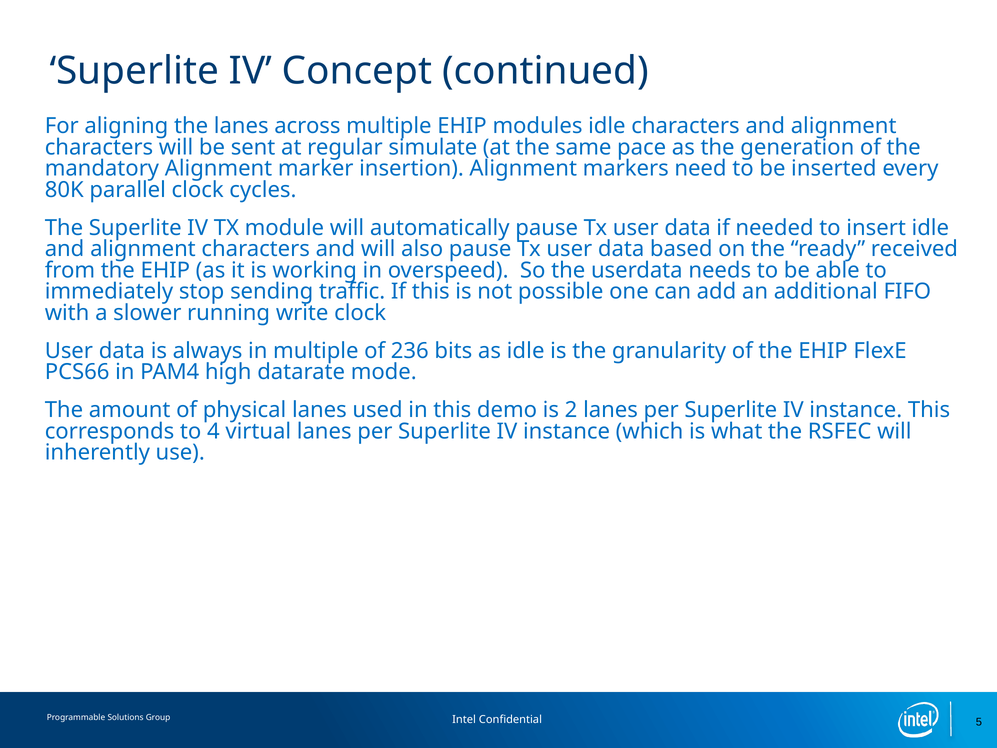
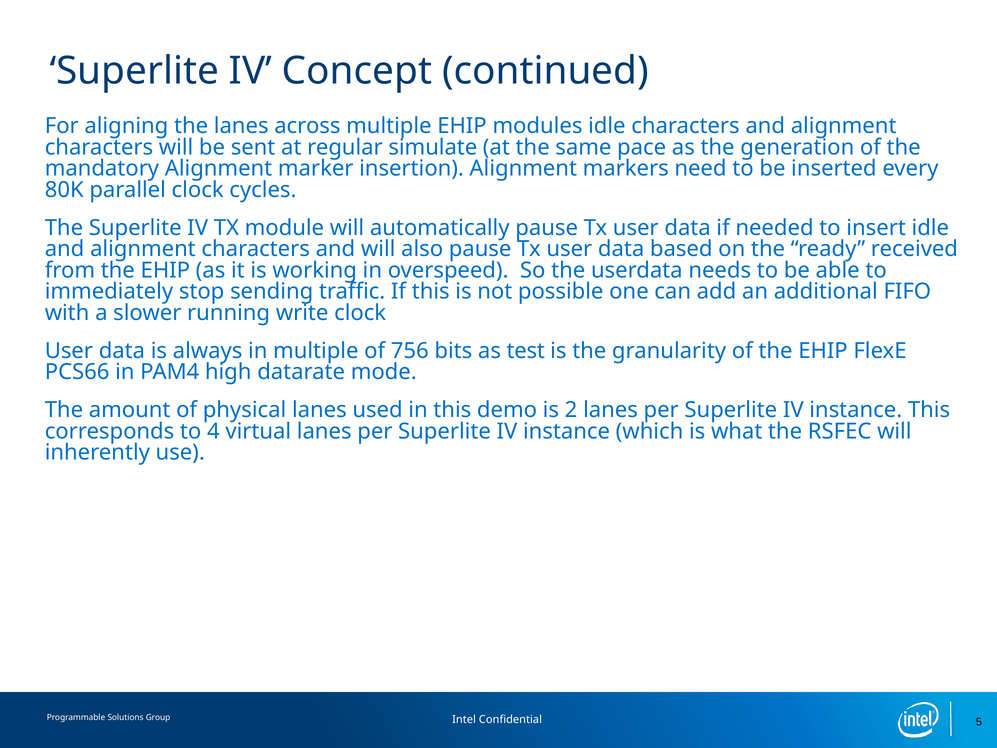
236: 236 -> 756
as idle: idle -> test
